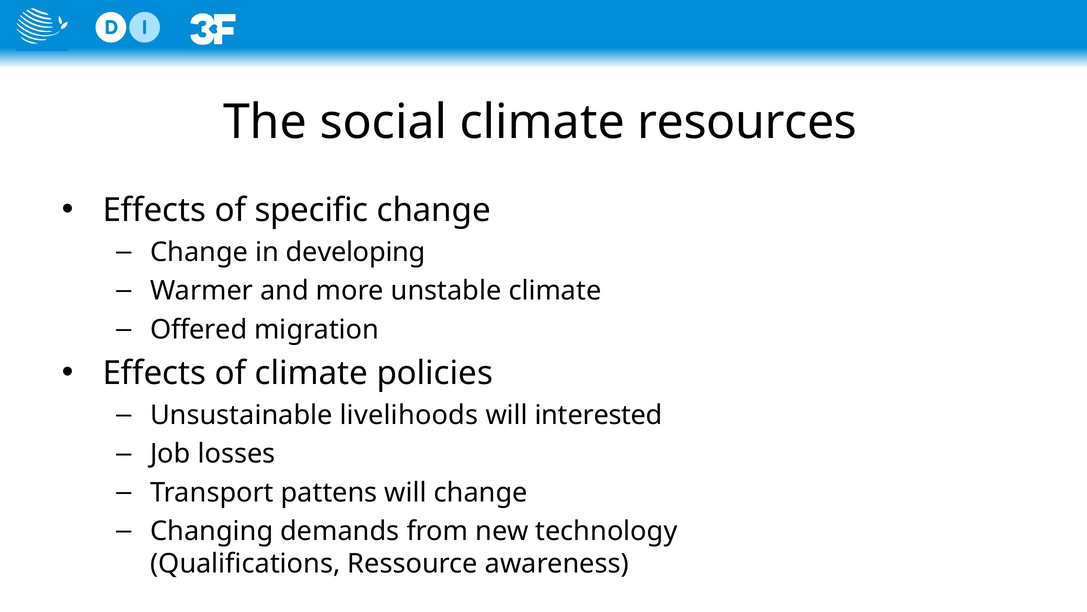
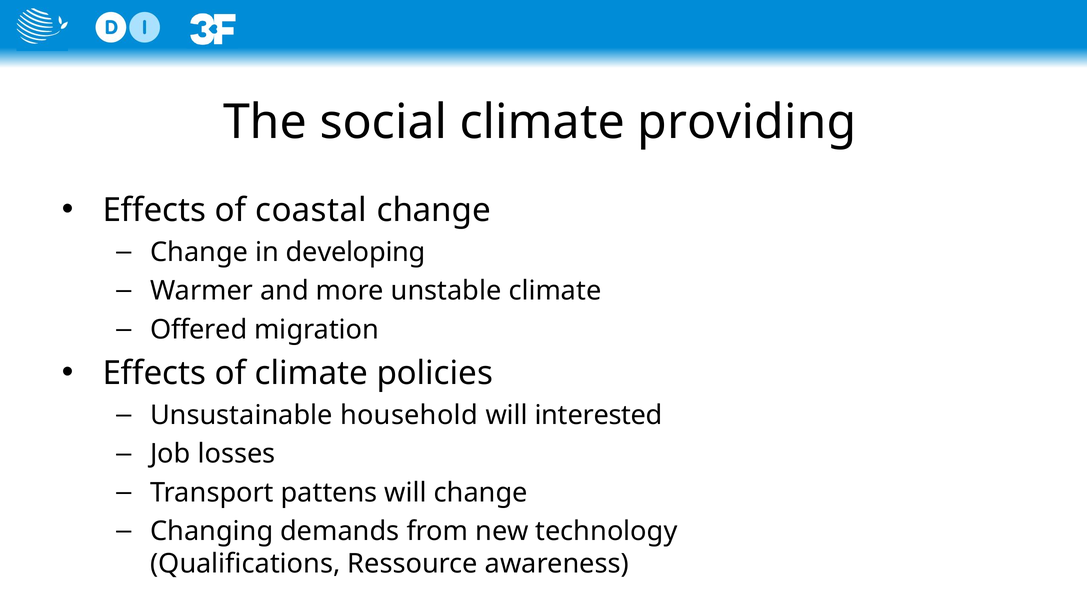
resources: resources -> providing
specific: specific -> coastal
livelihoods: livelihoods -> household
